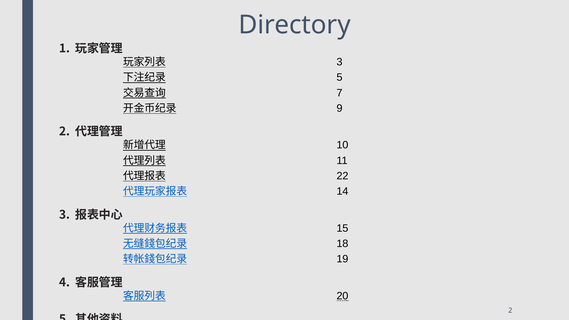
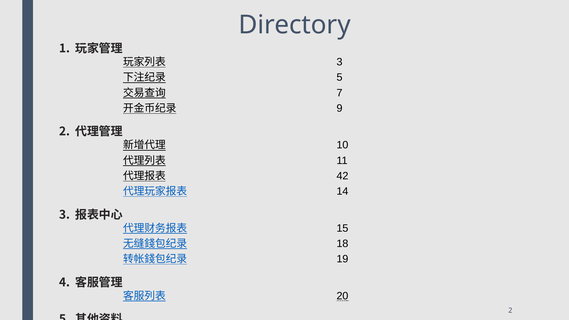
22: 22 -> 42
